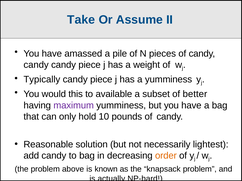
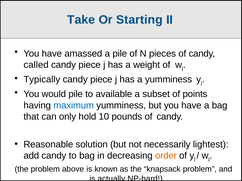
Assume: Assume -> Starting
candy at (36, 65): candy -> called
would this: this -> pile
better: better -> points
maximum colour: purple -> blue
